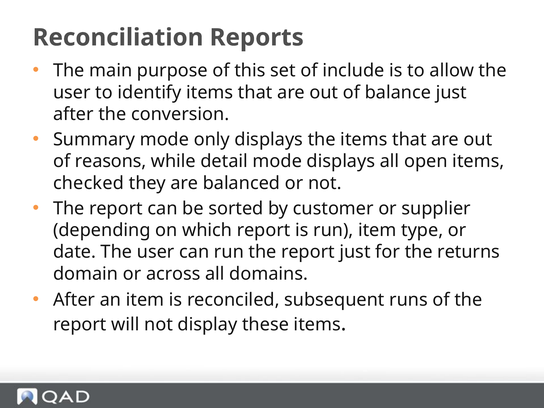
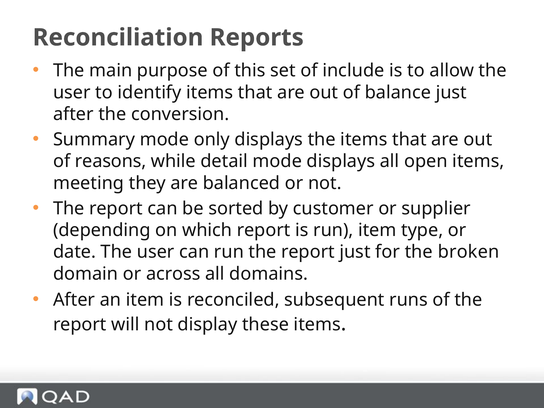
checked: checked -> meeting
returns: returns -> broken
